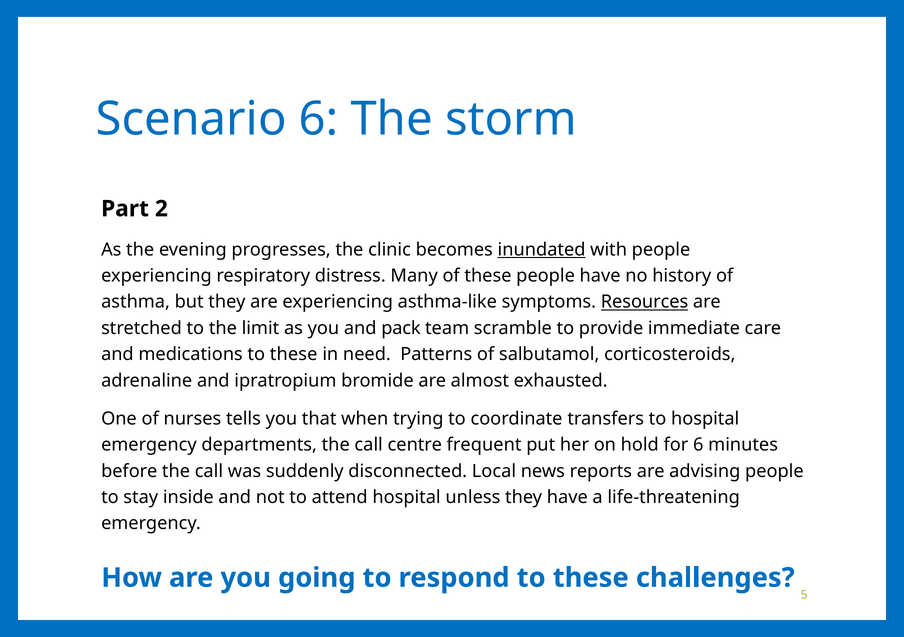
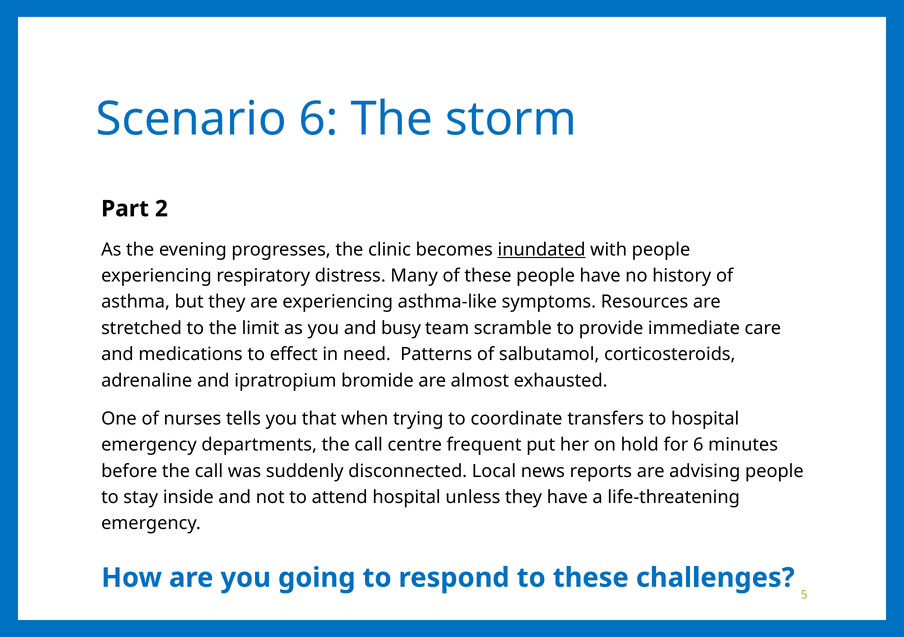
Resources underline: present -> none
pack: pack -> busy
medications to these: these -> effect
